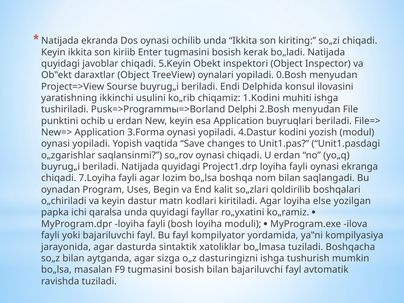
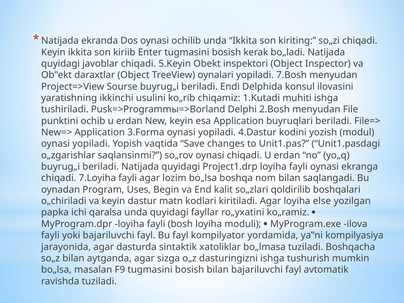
0.Bosh: 0.Bosh -> 7.Bosh
1.Kodini: 1.Kodini -> 1.Kutadi
